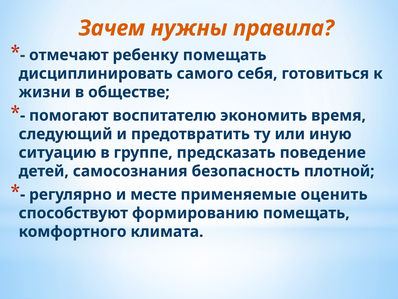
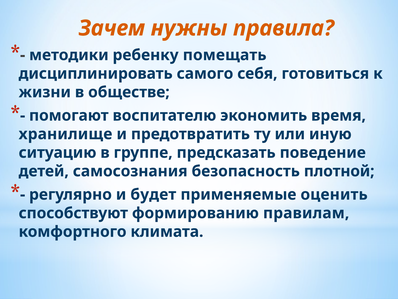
отмечают: отмечают -> методики
следующий: следующий -> хранилище
месте: месте -> будет
формированию помещать: помещать -> правилам
